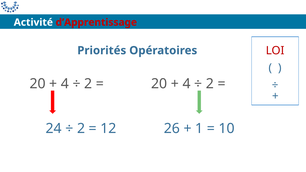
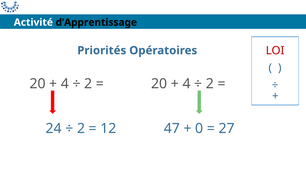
d’Apprentissage colour: red -> black
26: 26 -> 47
1: 1 -> 0
10: 10 -> 27
